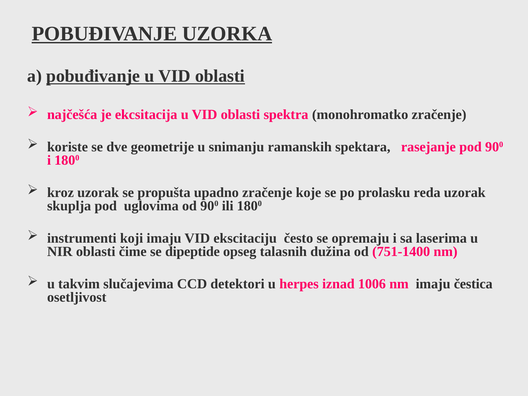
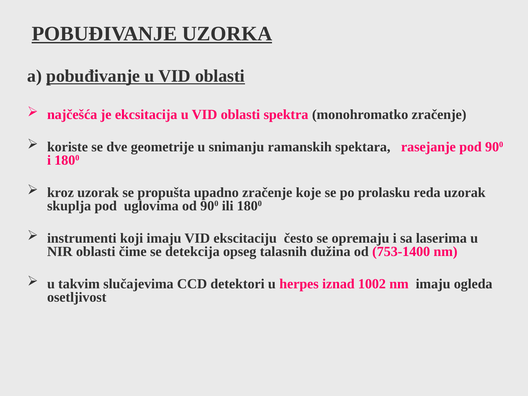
dipeptide: dipeptide -> detekcija
751-1400: 751-1400 -> 753-1400
1006: 1006 -> 1002
čestica: čestica -> ogleda
